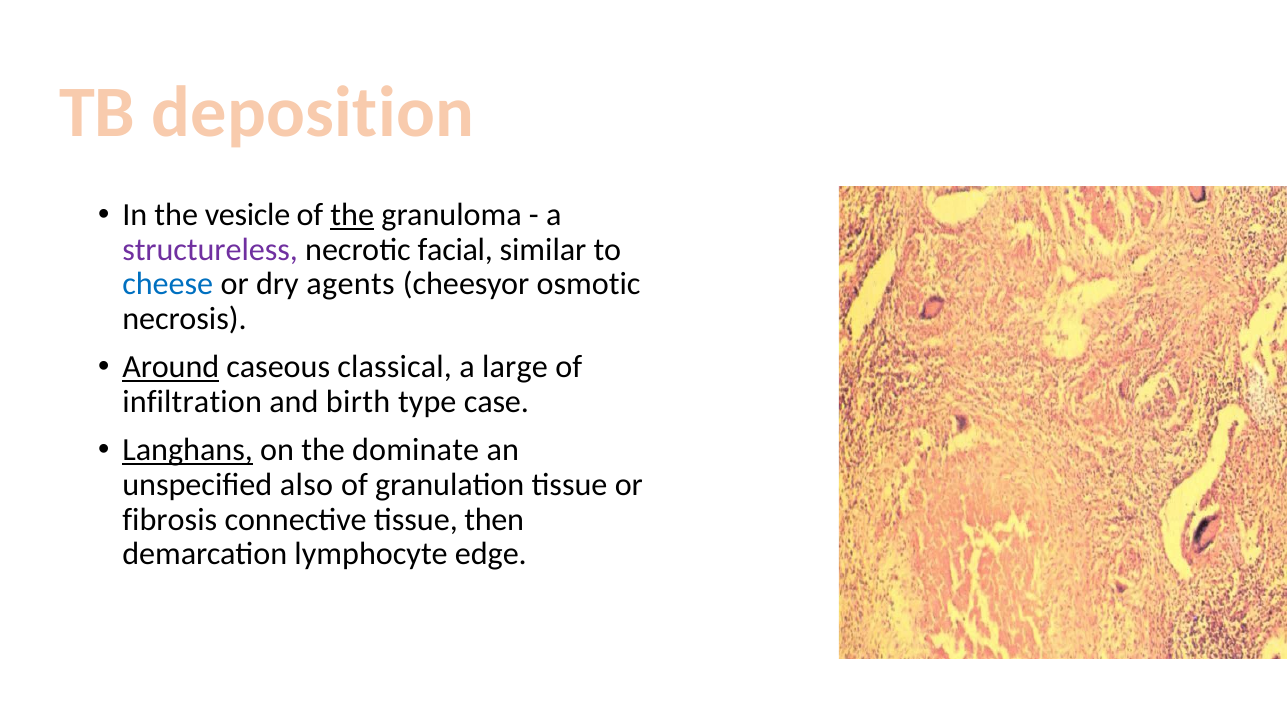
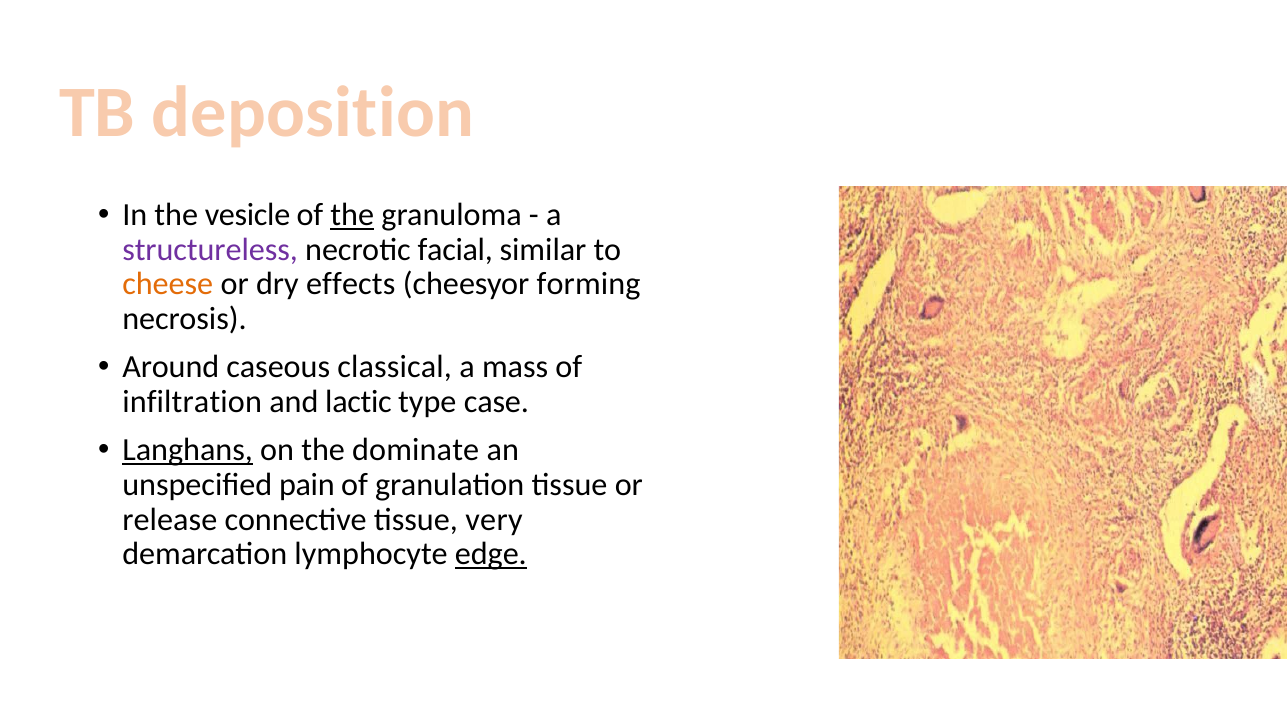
cheese colour: blue -> orange
agents: agents -> effects
osmotic: osmotic -> forming
Around underline: present -> none
large: large -> mass
birth: birth -> lactic
also: also -> pain
fibrosis: fibrosis -> release
then: then -> very
edge underline: none -> present
